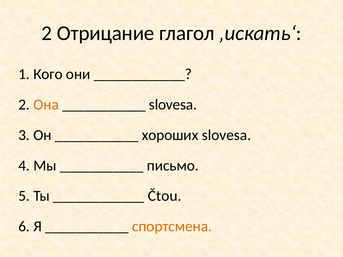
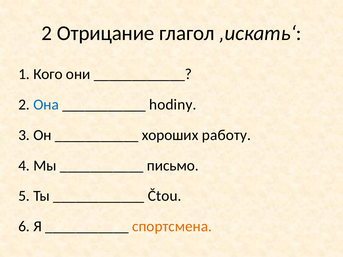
Она colour: orange -> blue
slovesa at (173, 105): slovesa -> hodiny
хороших slovesa: slovesa -> работу
